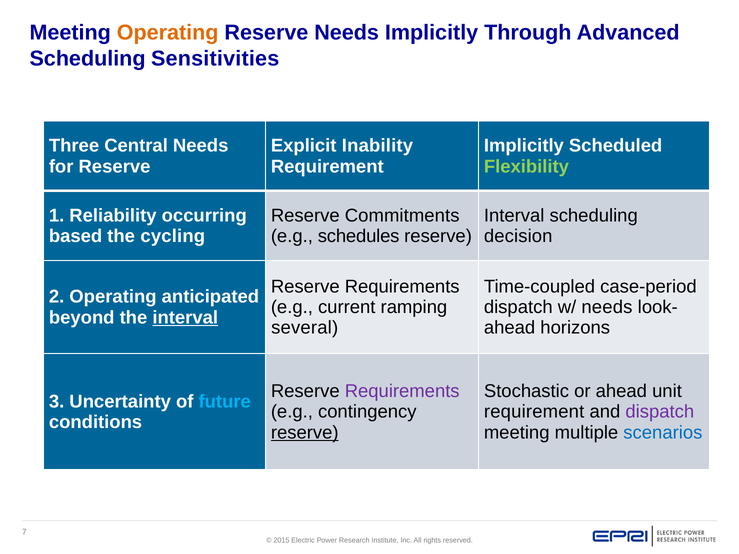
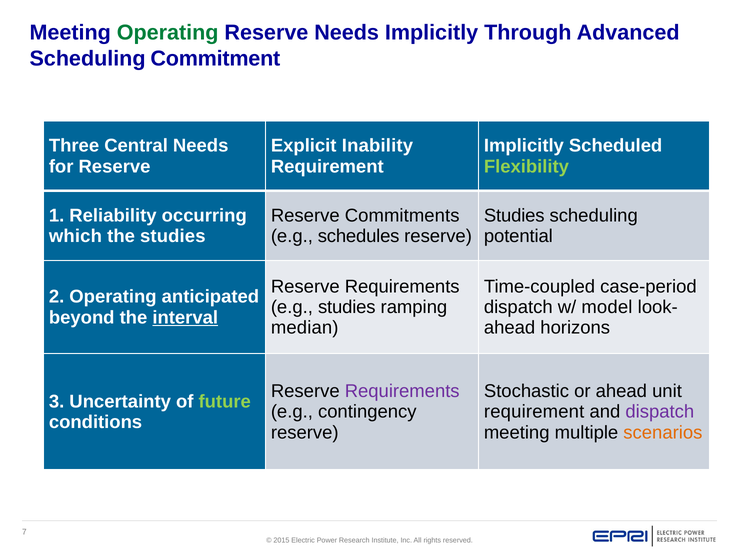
Operating at (168, 33) colour: orange -> green
Sensitivities: Sensitivities -> Commitment
Interval at (514, 216): Interval -> Studies
based: based -> which
the cycling: cycling -> studies
decision: decision -> potential
e.g current: current -> studies
w/ needs: needs -> model
several: several -> median
future colour: light blue -> light green
reserve at (305, 433) underline: present -> none
scenarios colour: blue -> orange
